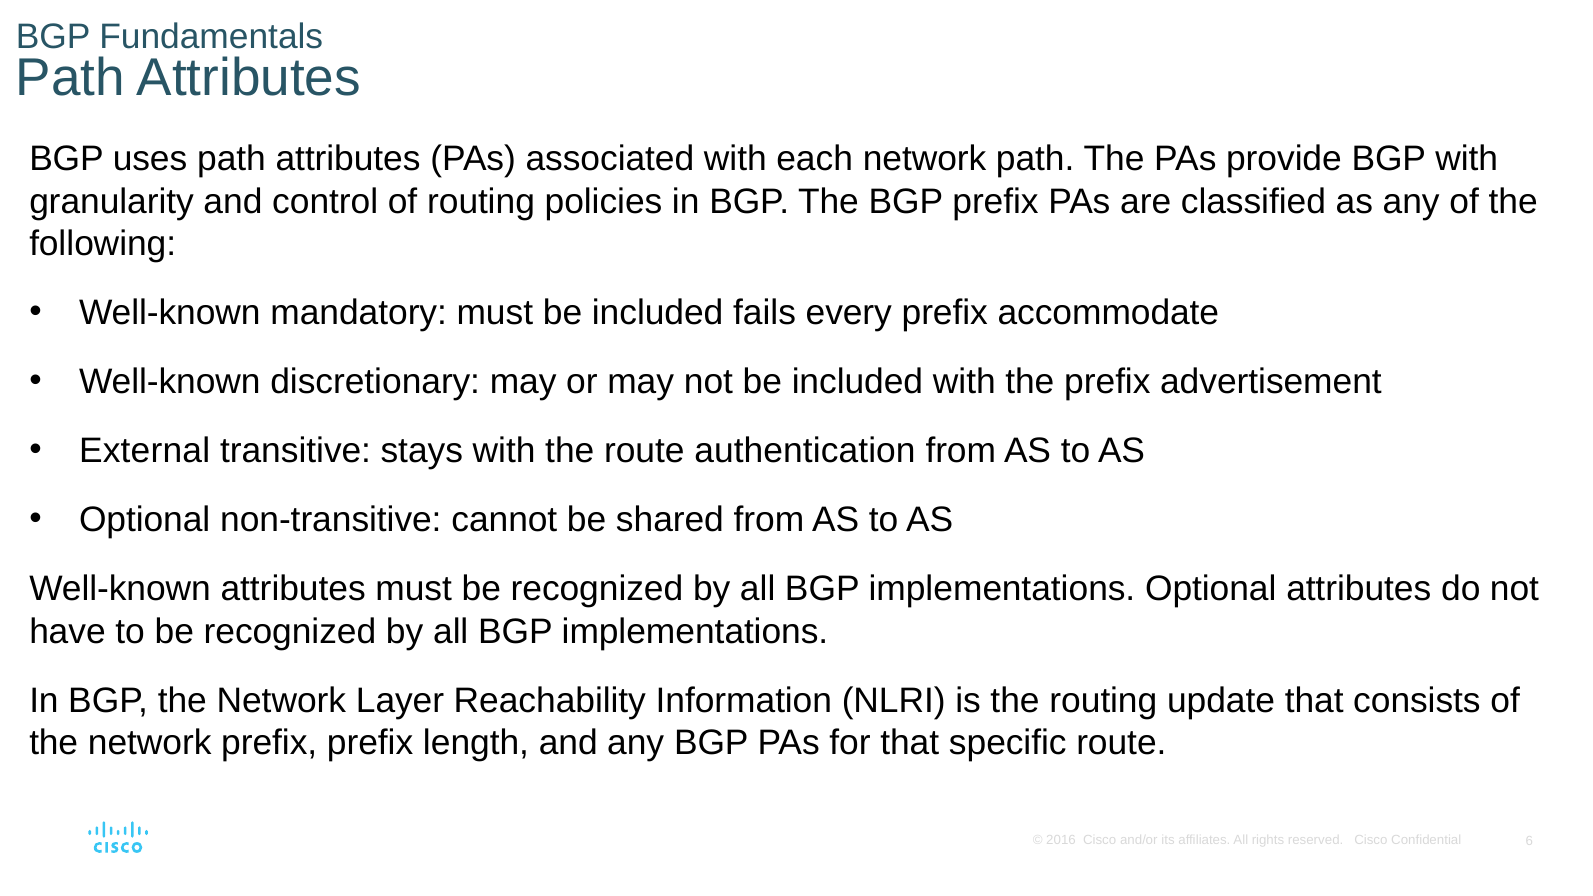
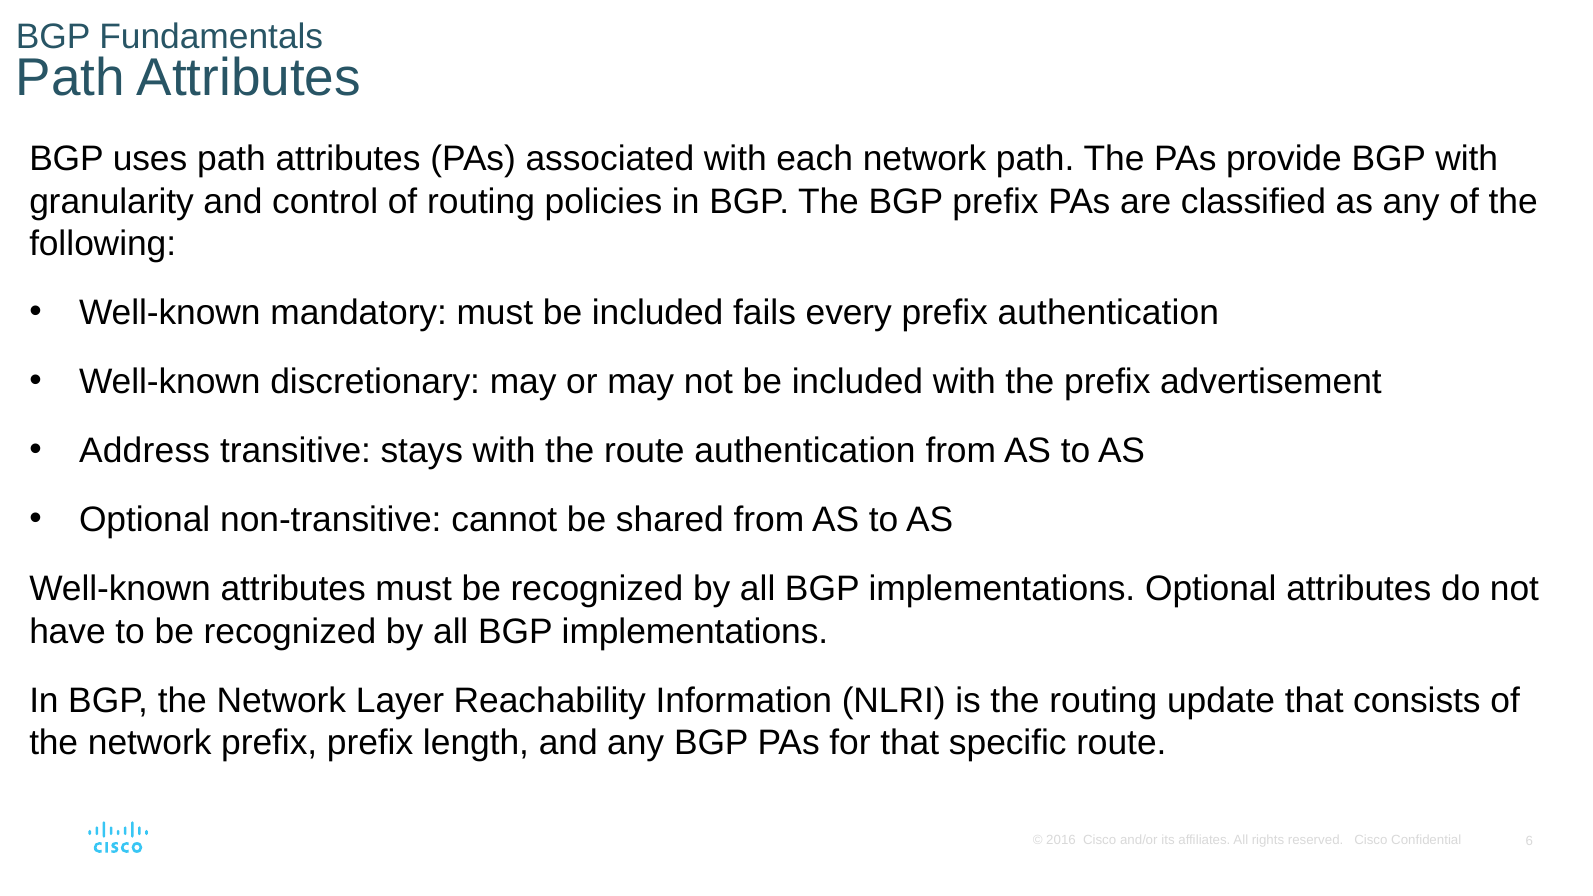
prefix accommodate: accommodate -> authentication
External: External -> Address
